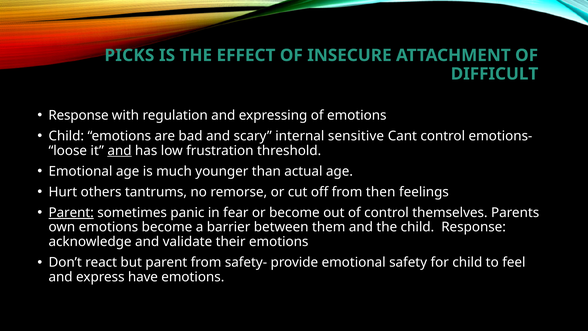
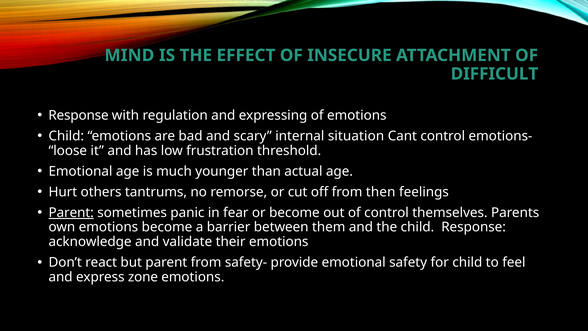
PICKS: PICKS -> MIND
sensitive: sensitive -> situation
and at (119, 150) underline: present -> none
have: have -> zone
